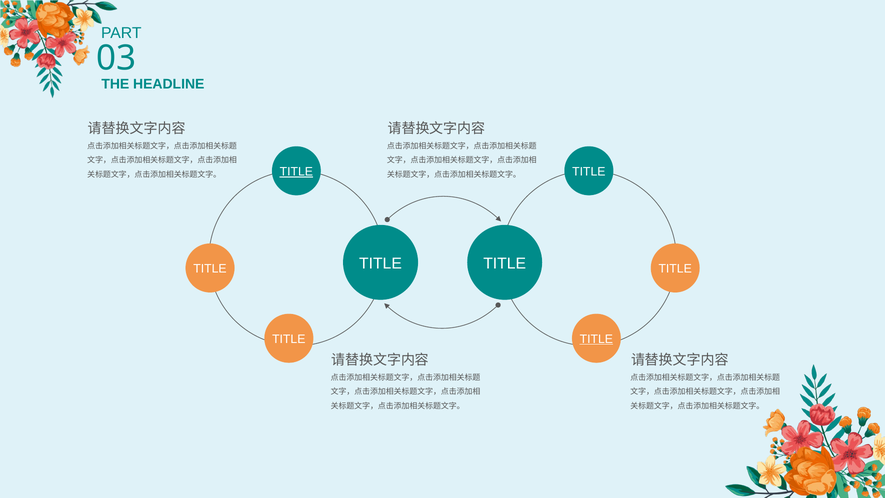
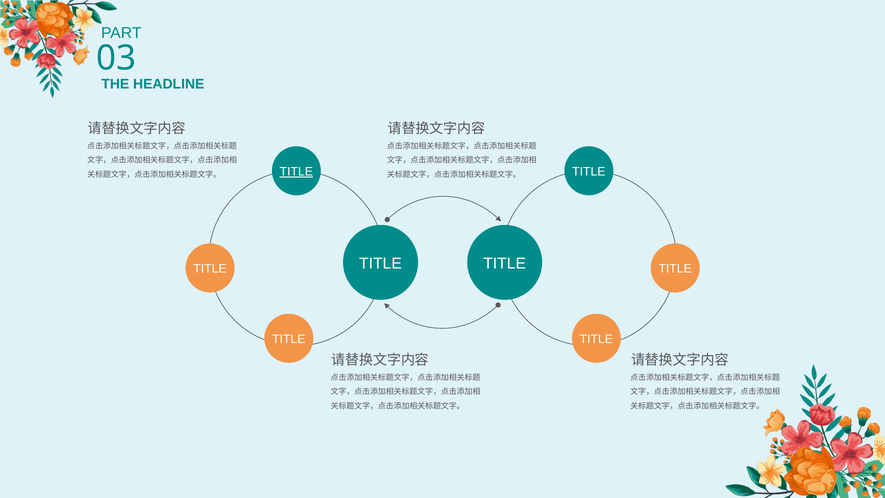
TITLE at (596, 339) underline: present -> none
